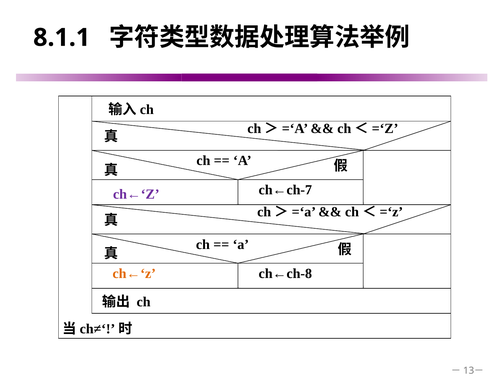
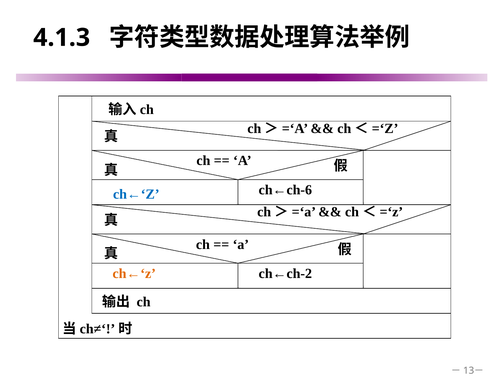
8.1.1: 8.1.1 -> 4.1.3
ch←ch-7: ch←ch-7 -> ch←ch-6
ch←‘Z at (136, 194) colour: purple -> blue
ch←ch-8: ch←ch-8 -> ch←ch-2
